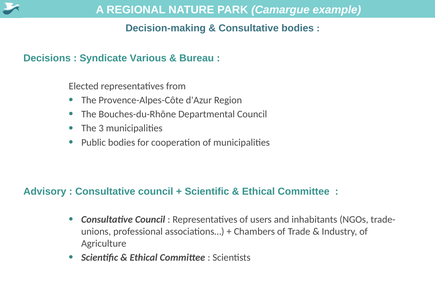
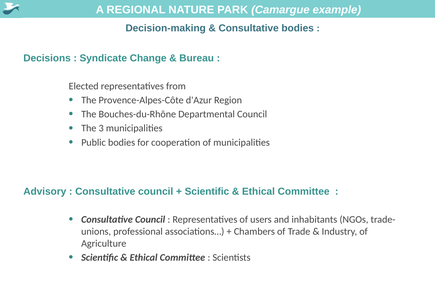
Various: Various -> Change
